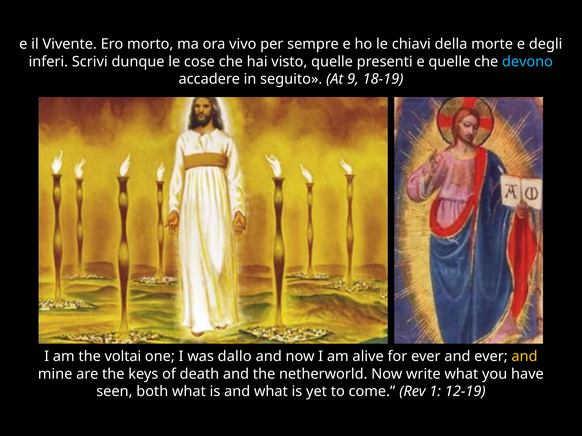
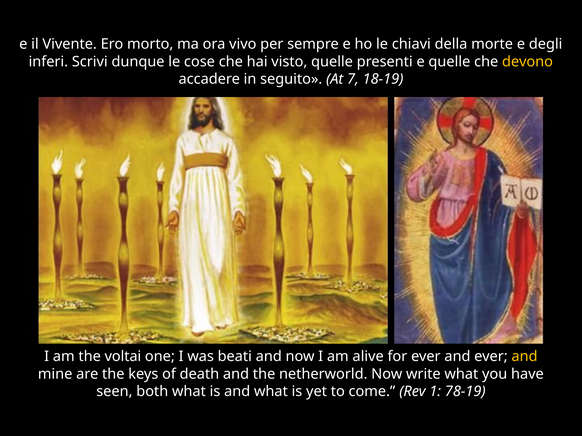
devono colour: light blue -> yellow
9: 9 -> 7
dallo: dallo -> beati
12-19: 12-19 -> 78-19
